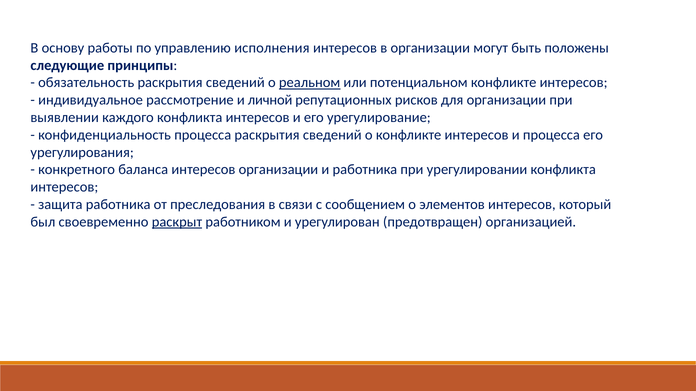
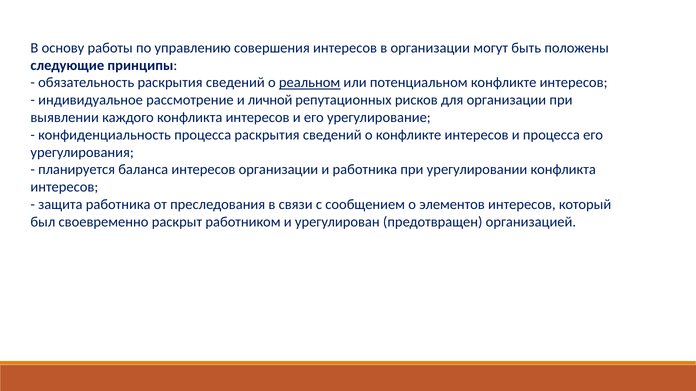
исполнения: исполнения -> совершения
конкретного: конкретного -> планируется
раскрыт underline: present -> none
